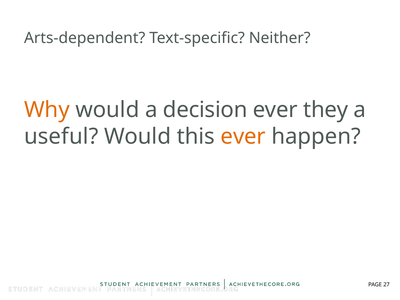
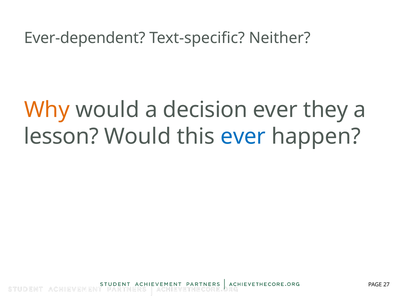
Arts-dependent: Arts-dependent -> Ever-dependent
useful: useful -> lesson
ever at (243, 136) colour: orange -> blue
